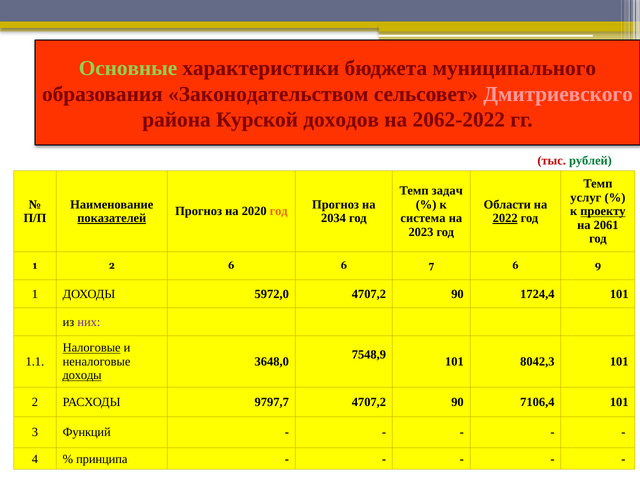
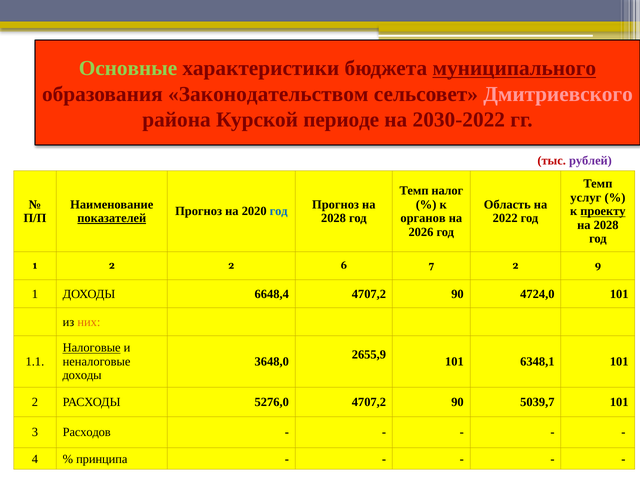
муниципального underline: none -> present
доходов: доходов -> периоде
2062-2022: 2062-2022 -> 2030-2022
рублей colour: green -> purple
задач: задач -> налог
Области: Области -> Область
год at (279, 211) colour: orange -> blue
2034 at (334, 218): 2034 -> 2028
система: система -> органов
2022 underline: present -> none
2061 at (606, 225): 2061 -> 2028
2023: 2023 -> 2026
2 6: 6 -> 2
7 6: 6 -> 2
5972,0: 5972,0 -> 6648,4
1724,4: 1724,4 -> 4724,0
них colour: purple -> orange
7548,9: 7548,9 -> 2655,9
8042,3: 8042,3 -> 6348,1
доходы at (82, 375) underline: present -> none
9797,7: 9797,7 -> 5276,0
7106,4: 7106,4 -> 5039,7
Функций: Функций -> Расходов
